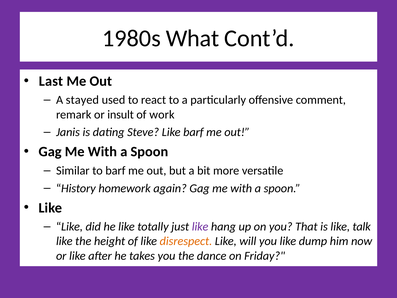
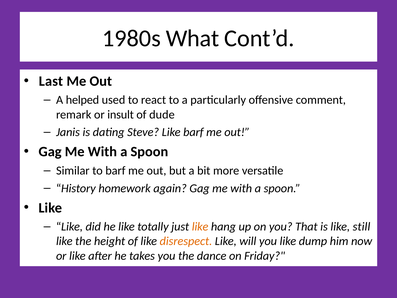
stayed: stayed -> helped
work: work -> dude
like at (200, 226) colour: purple -> orange
talk: talk -> still
